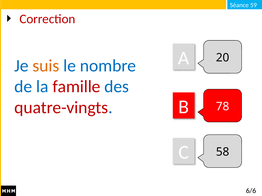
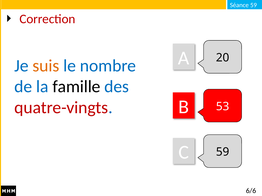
famille colour: red -> black
78: 78 -> 53
C 58: 58 -> 59
